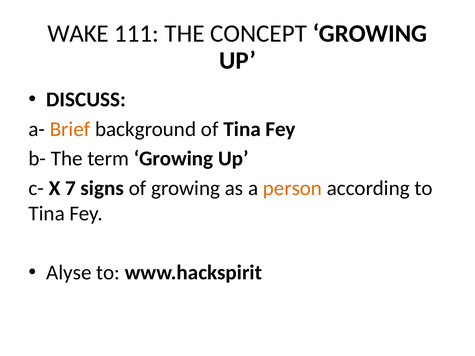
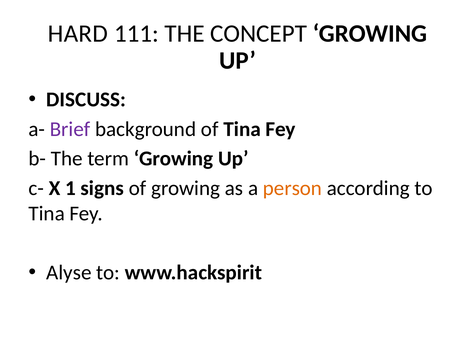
WAKE: WAKE -> HARD
Brief colour: orange -> purple
7: 7 -> 1
